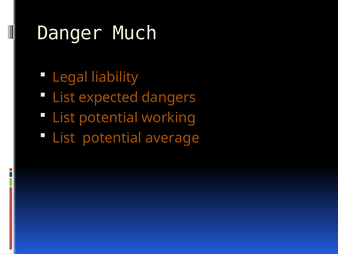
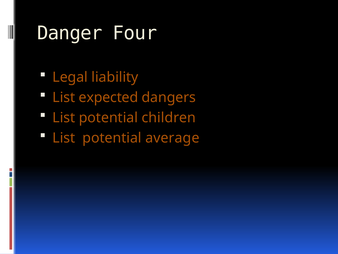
Much: Much -> Four
working: working -> children
